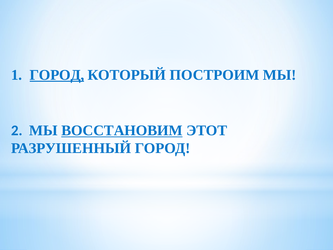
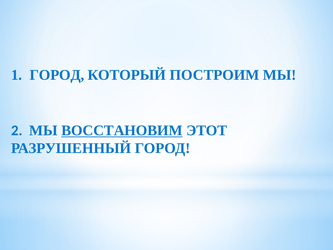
ГОРОД at (57, 75) underline: present -> none
